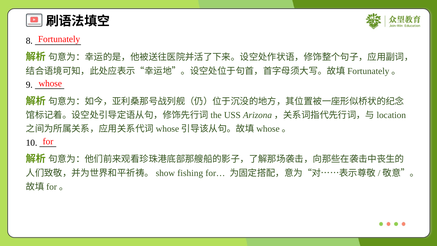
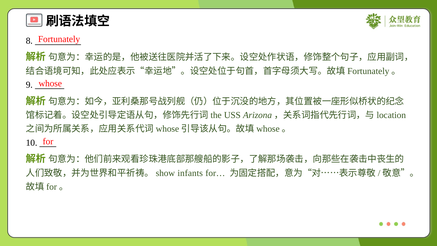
fishing: fishing -> infants
